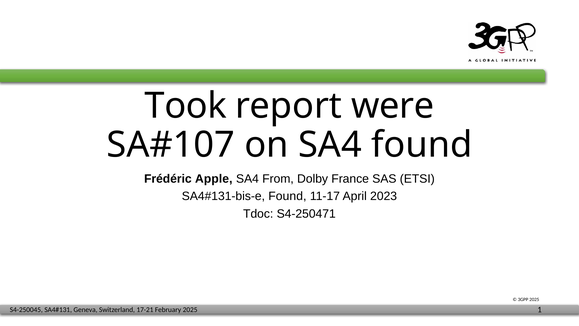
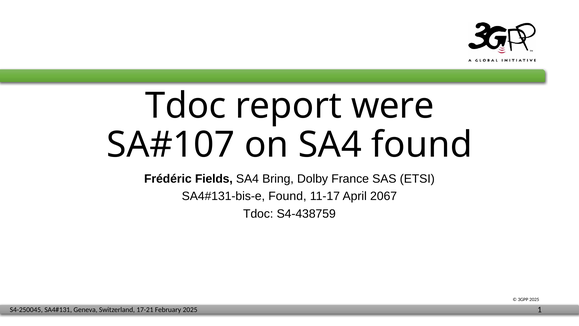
Took at (186, 106): Took -> Tdoc
Apple: Apple -> Fields
From: From -> Bring
2023: 2023 -> 2067
S4-250471: S4-250471 -> S4-438759
